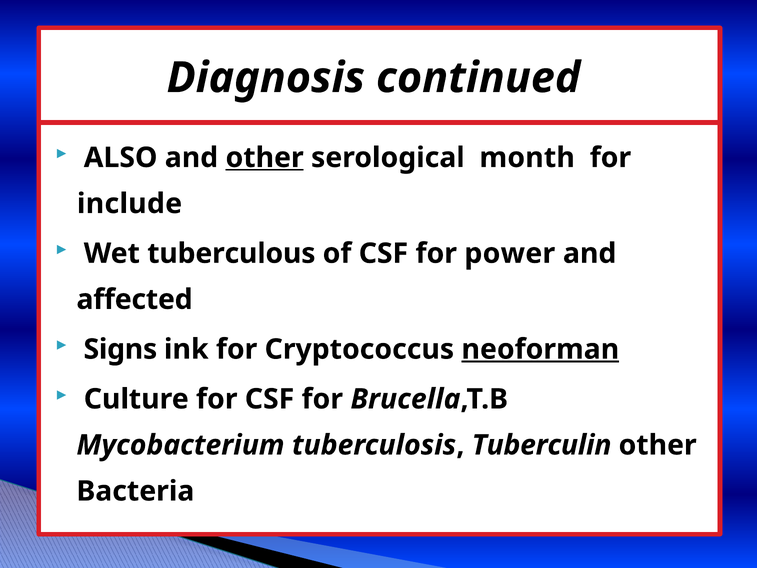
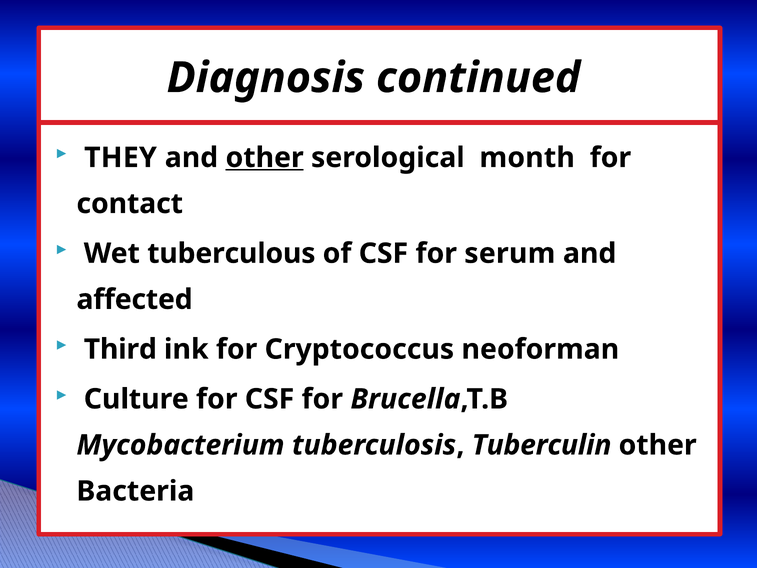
ALSO: ALSO -> THEY
include: include -> contact
power: power -> serum
Signs: Signs -> Third
neoforman underline: present -> none
